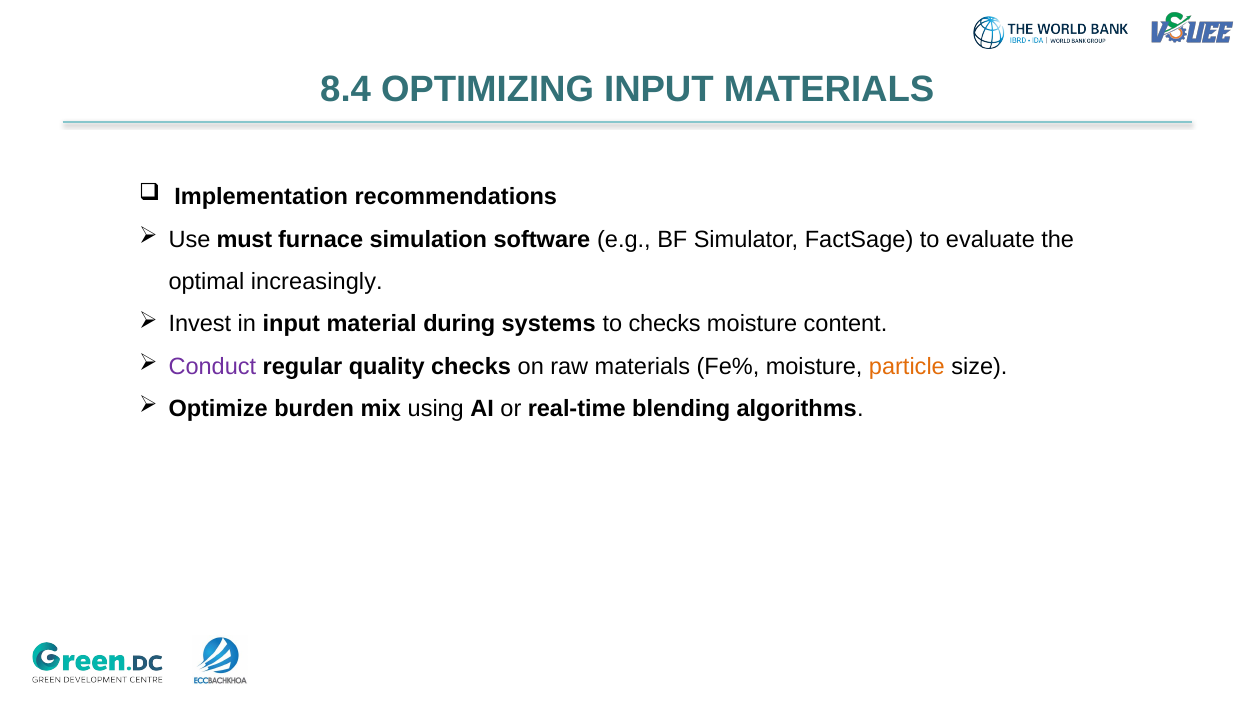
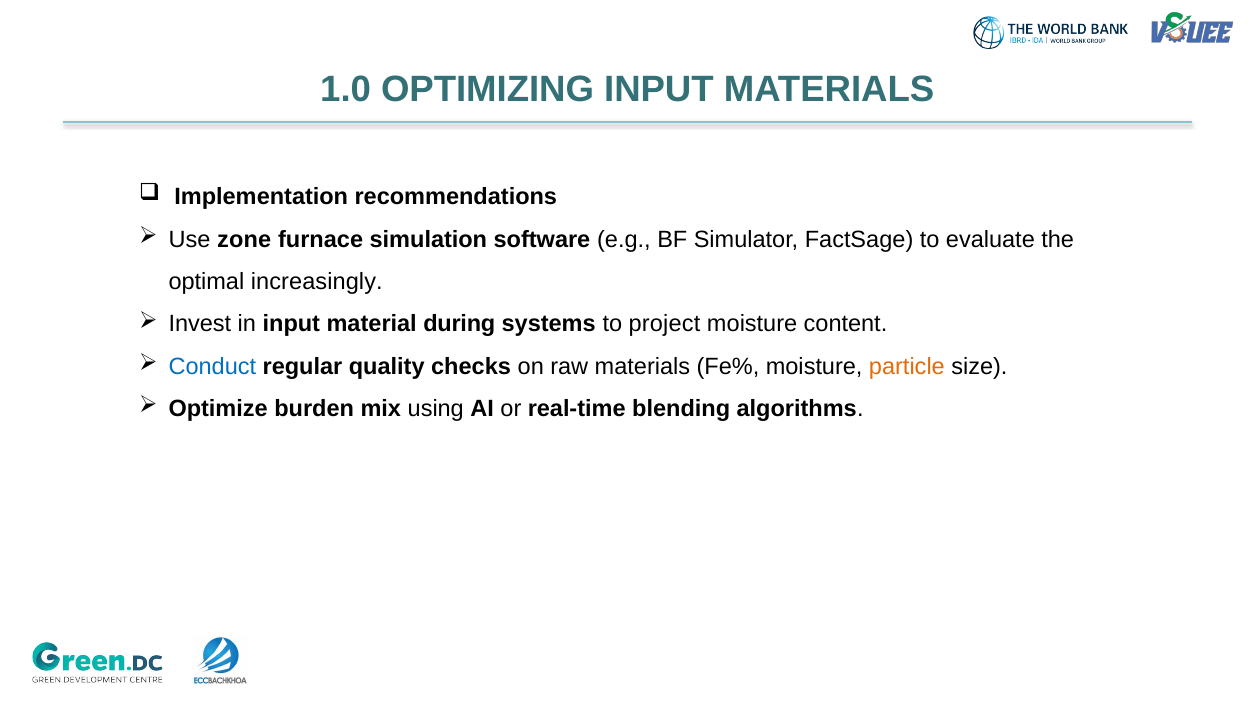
8.4: 8.4 -> 1.0
must: must -> zone
to checks: checks -> project
Conduct colour: purple -> blue
